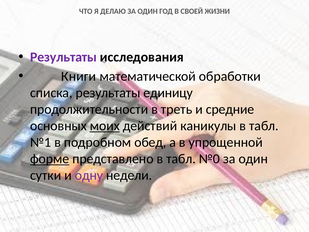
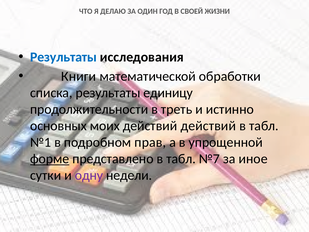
Результаты at (64, 57) colour: purple -> blue
средние: средние -> истинно
моих underline: present -> none
действий каникулы: каникулы -> действий
обед: обед -> прав
№0: №0 -> №7
один at (253, 159): один -> иное
